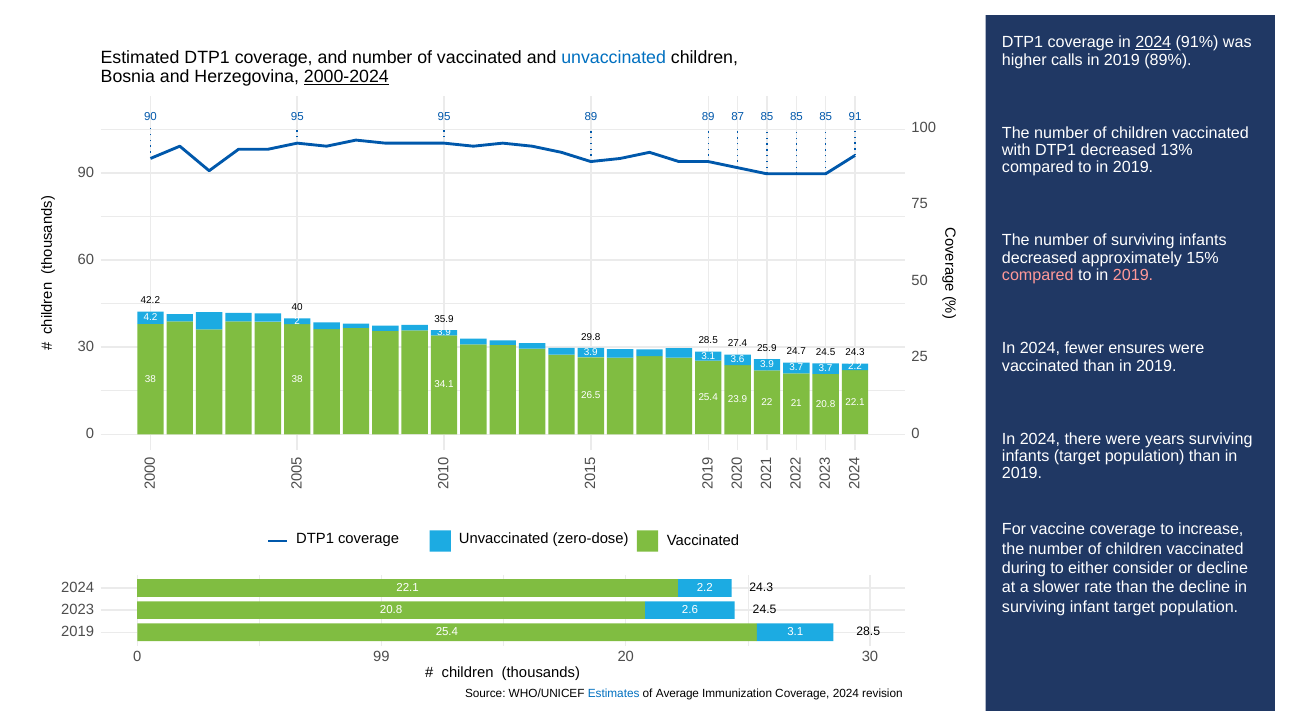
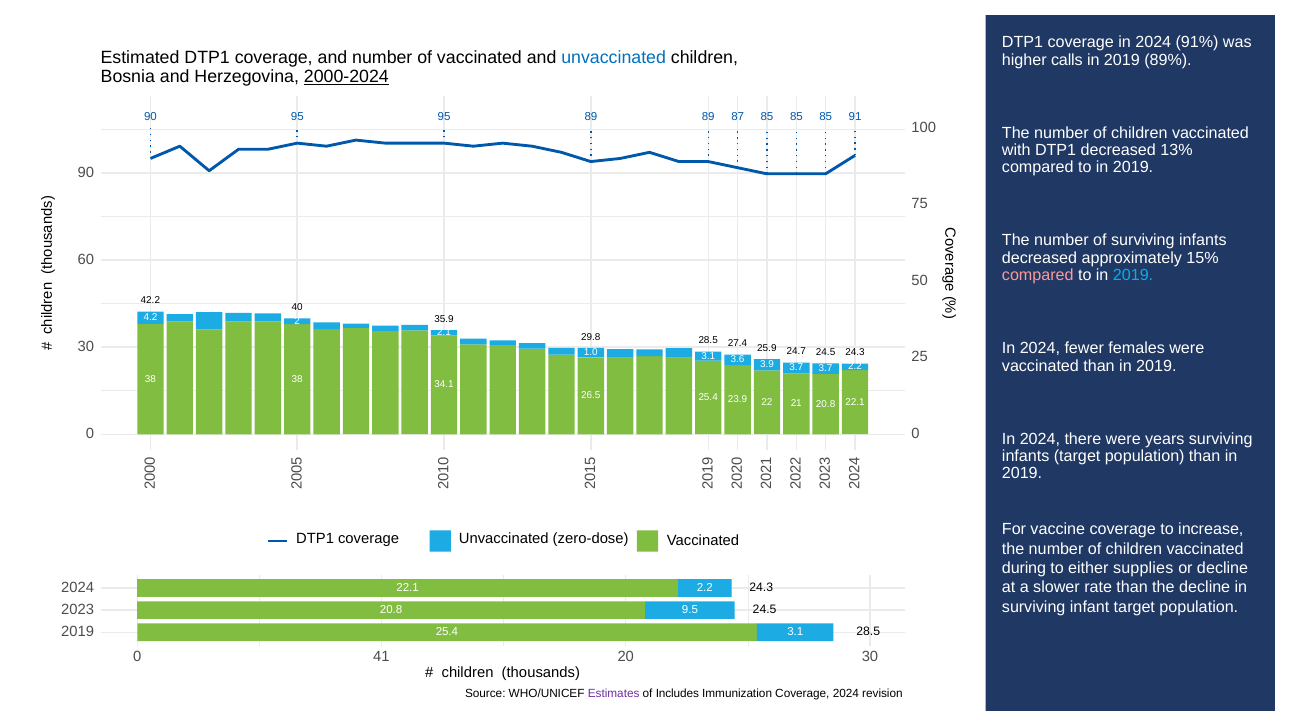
2024 at (1153, 42) underline: present -> none
2019 at (1133, 275) colour: pink -> light blue
3.9 at (444, 332): 3.9 -> 2.1
ensures: ensures -> females
3.9 at (591, 352): 3.9 -> 1.0
consider: consider -> supplies
2.6: 2.6 -> 9.5
99: 99 -> 41
Estimates colour: blue -> purple
Average: Average -> Includes
